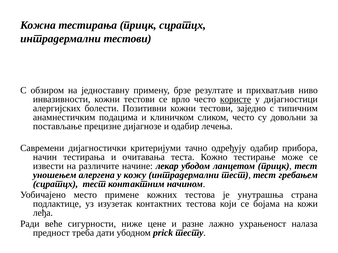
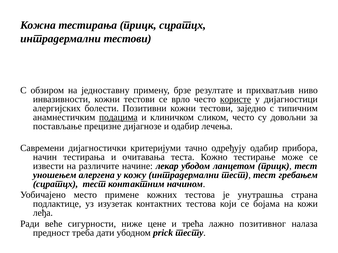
подацима underline: none -> present
разне: разне -> трећа
ухрањеност: ухрањеност -> позитивног
